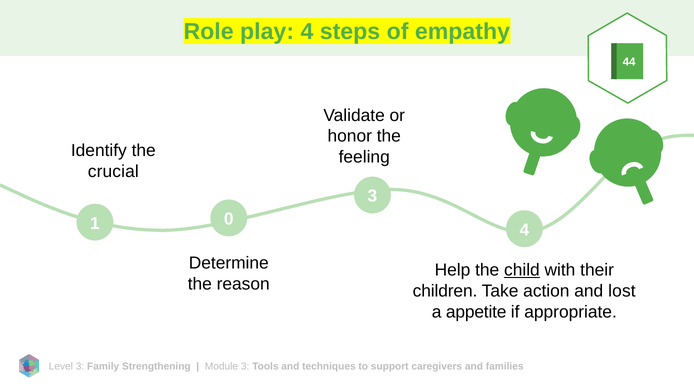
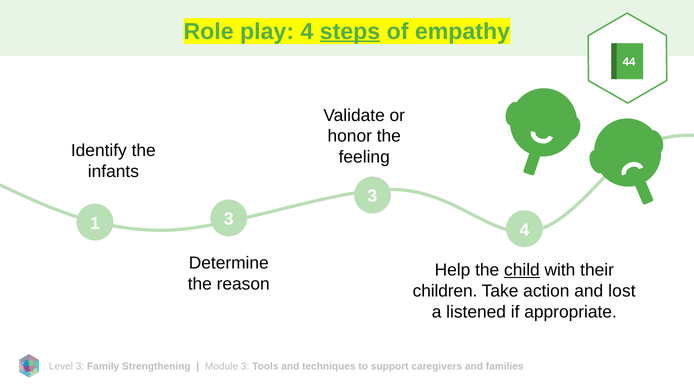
steps underline: none -> present
crucial: crucial -> infants
1 0: 0 -> 3
appetite: appetite -> listened
